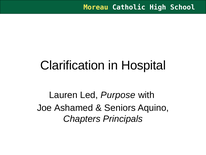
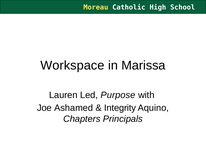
Clarification: Clarification -> Workspace
Hospital: Hospital -> Marissa
Seniors: Seniors -> Integrity
